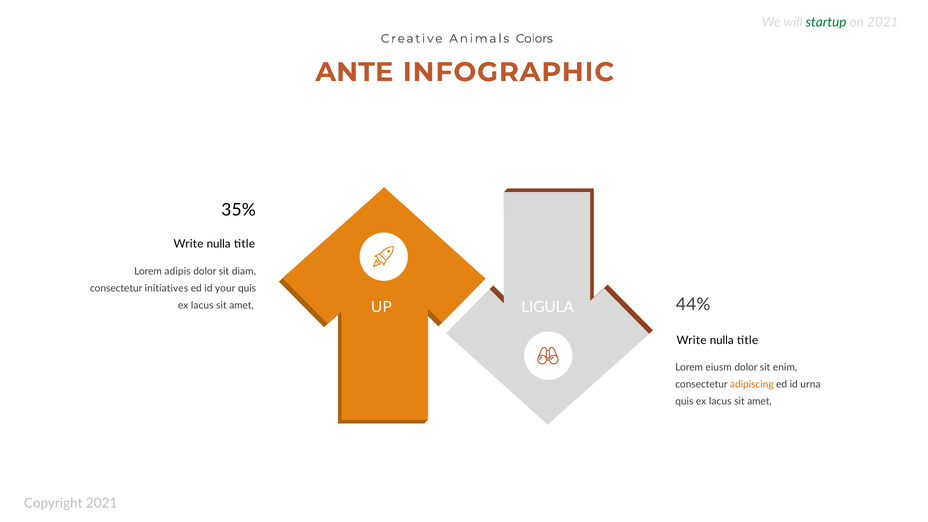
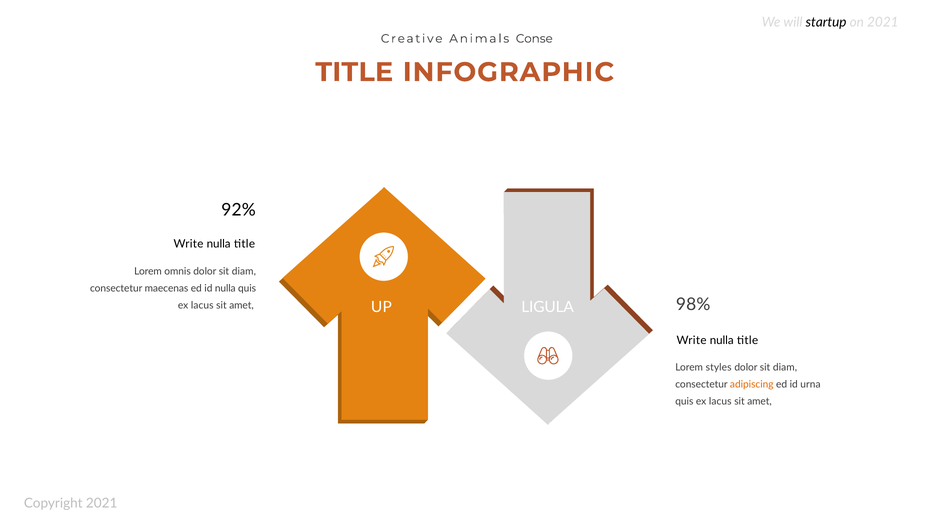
startup colour: green -> black
Colors: Colors -> Conse
ANTE at (354, 72): ANTE -> TITLE
35%: 35% -> 92%
adipis: adipis -> omnis
initiatives: initiatives -> maecenas
id your: your -> nulla
44%: 44% -> 98%
eiusm: eiusm -> styles
enim at (785, 367): enim -> diam
